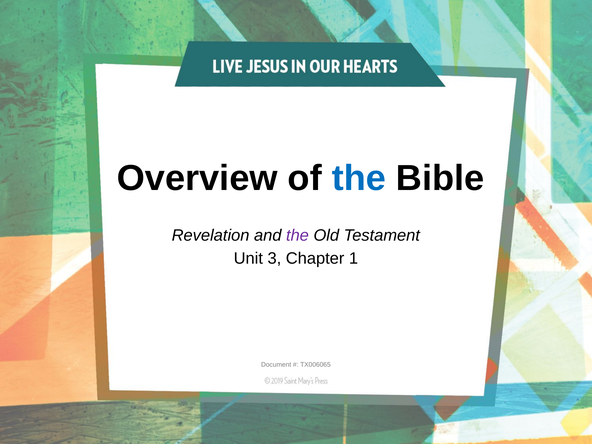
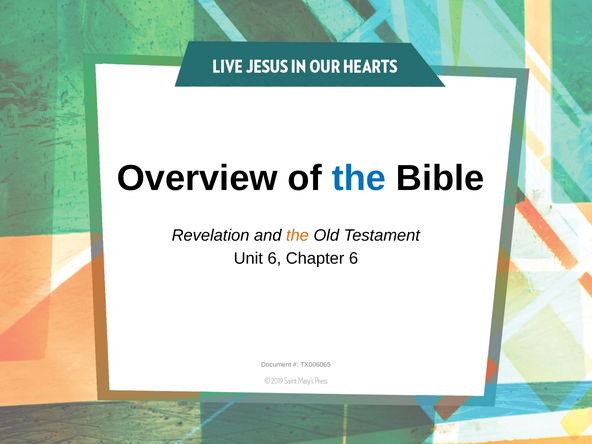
the at (297, 235) colour: purple -> orange
Unit 3: 3 -> 6
Chapter 1: 1 -> 6
